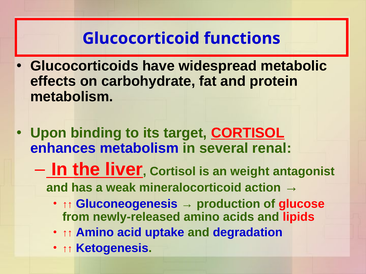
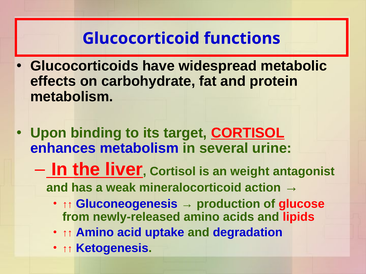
renal: renal -> urine
